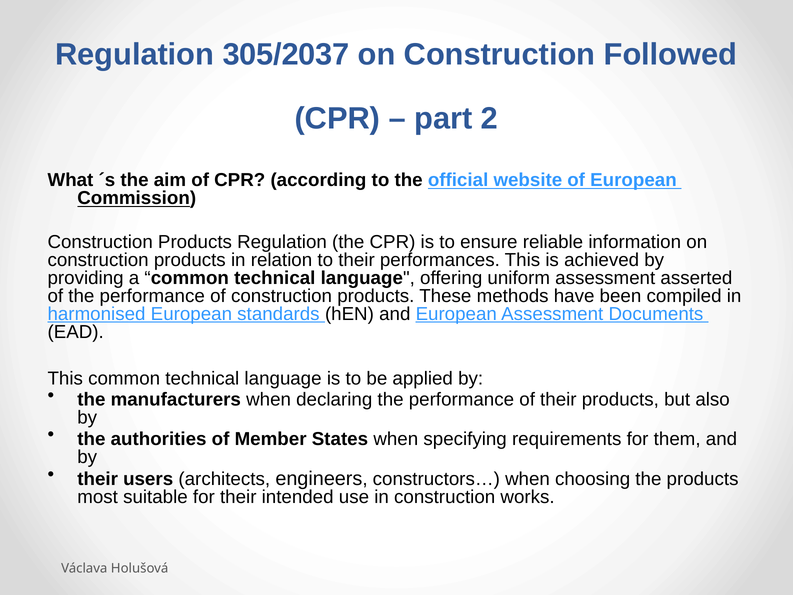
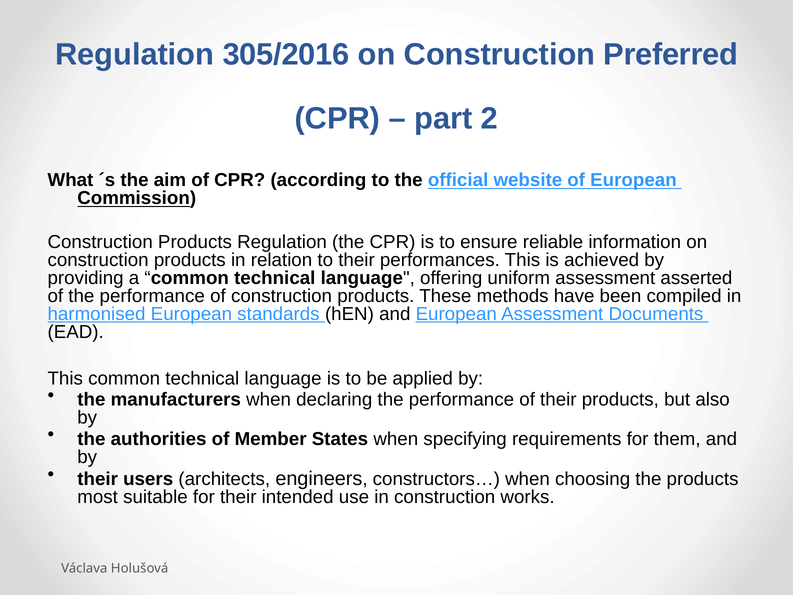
305/2037: 305/2037 -> 305/2016
Followed: Followed -> Preferred
